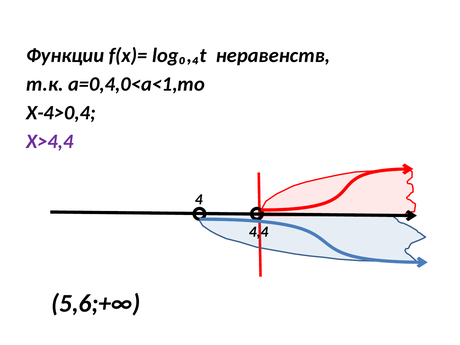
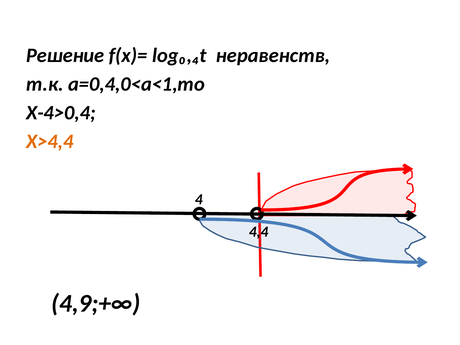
Функции: Функции -> Решение
Х>4,4 colour: purple -> orange
5,6;+∞: 5,6;+∞ -> 4,9;+∞
